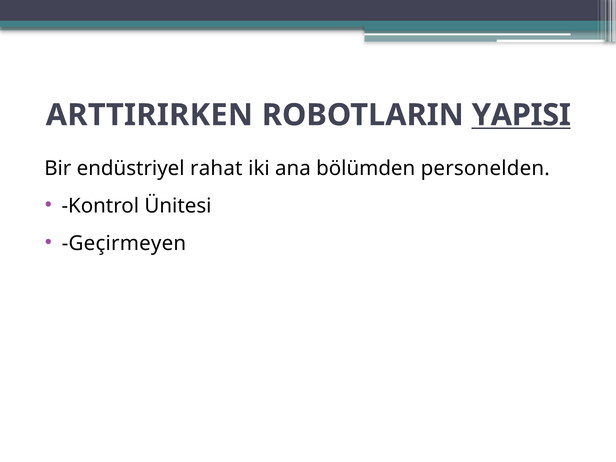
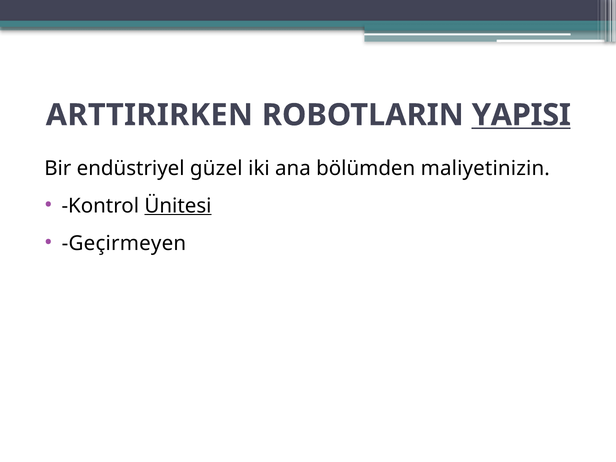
rahat: rahat -> güzel
personelden: personelden -> maliyetinizin
Ünitesi underline: none -> present
